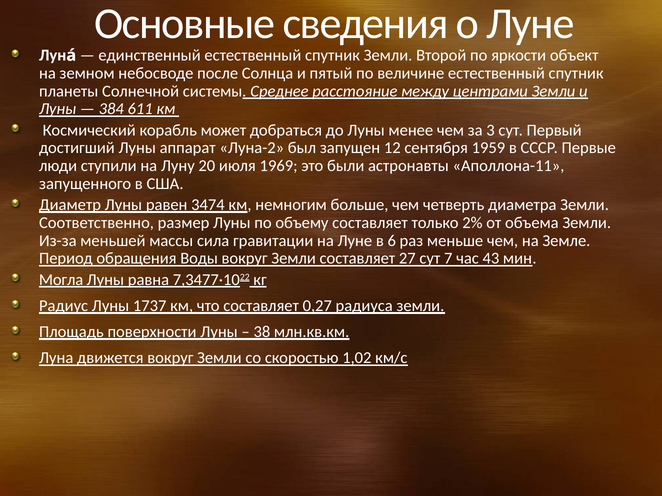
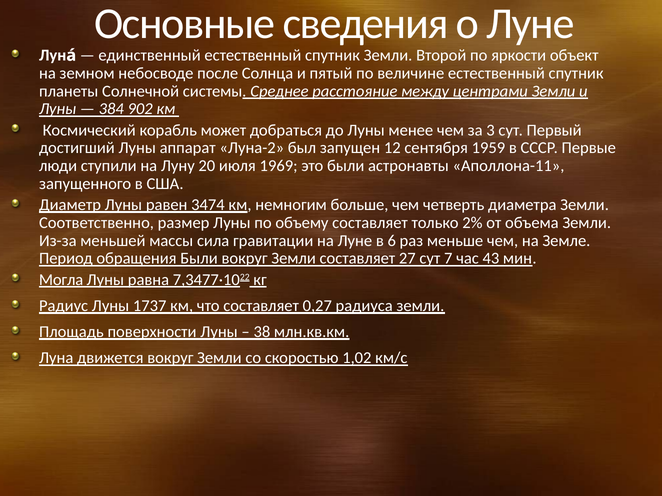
611: 611 -> 902
обращения Воды: Воды -> Были
